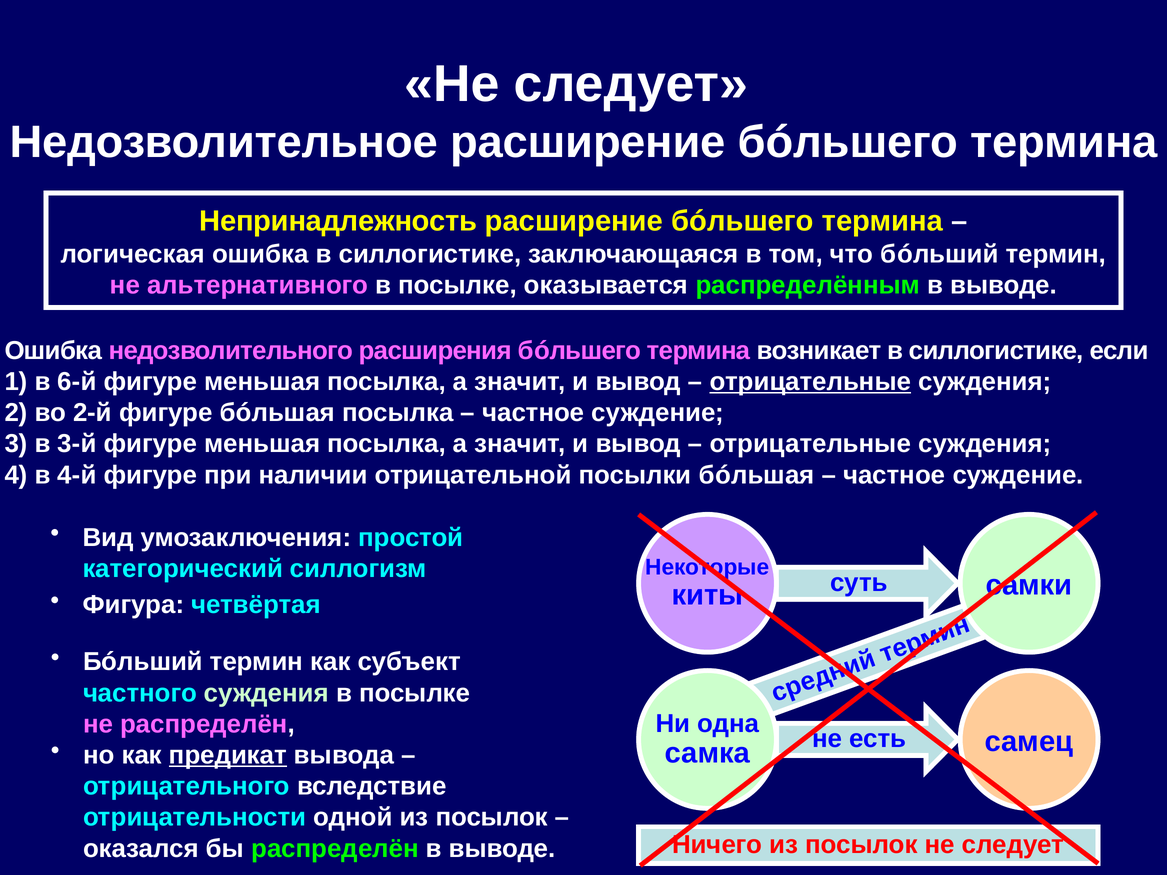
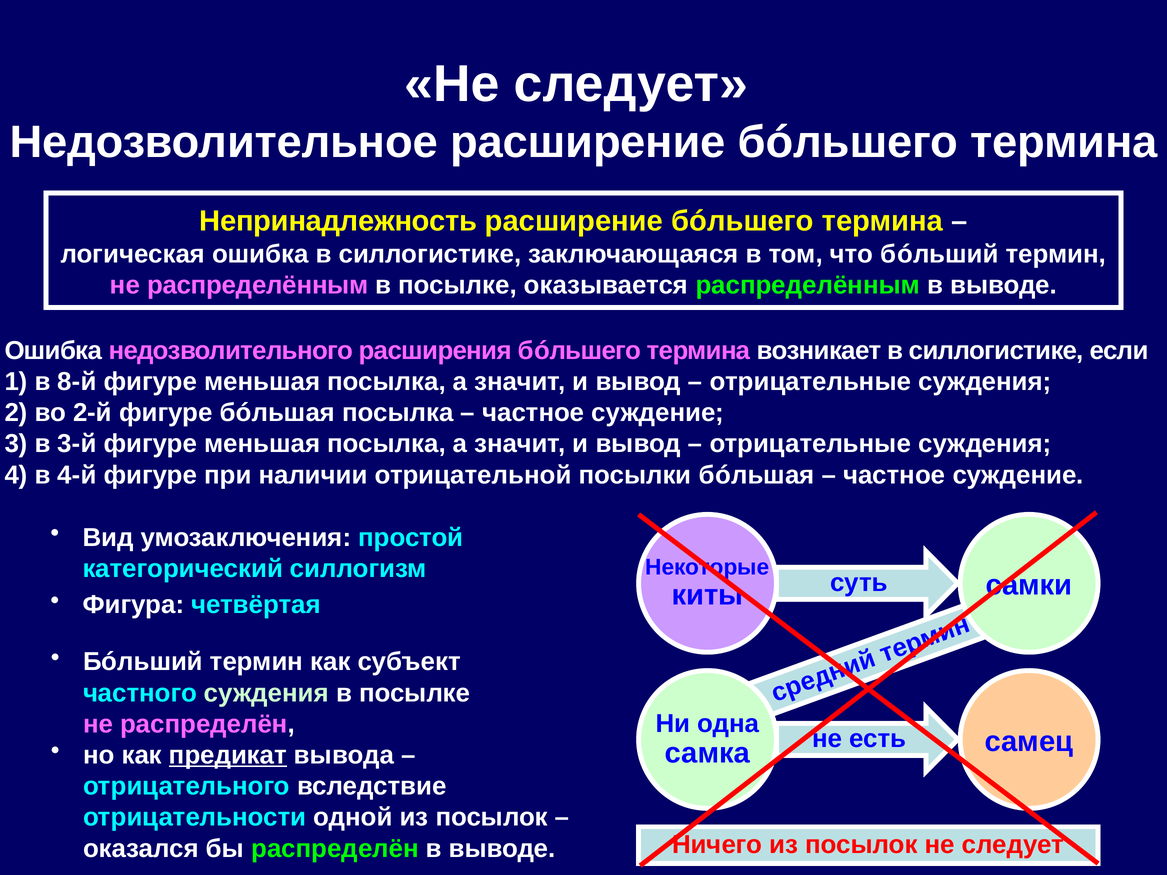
не альтернативного: альтернативного -> распределённым
6-й: 6-й -> 8-й
отрицательные at (810, 382) underline: present -> none
